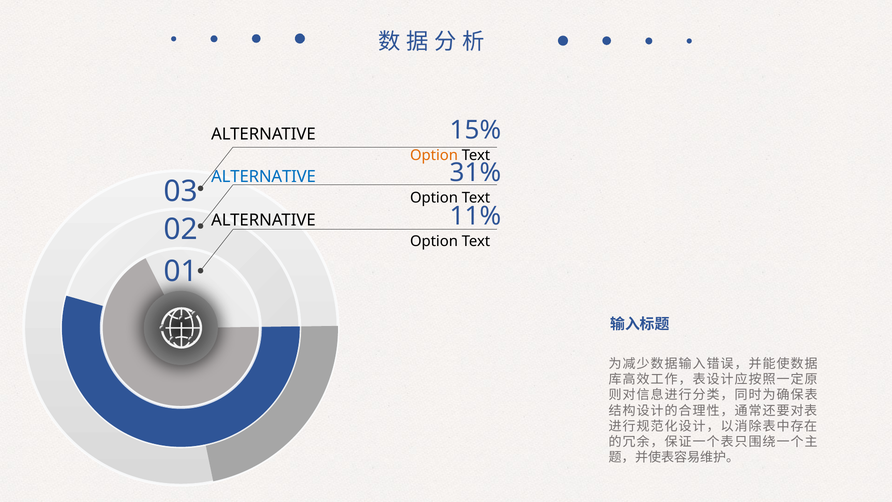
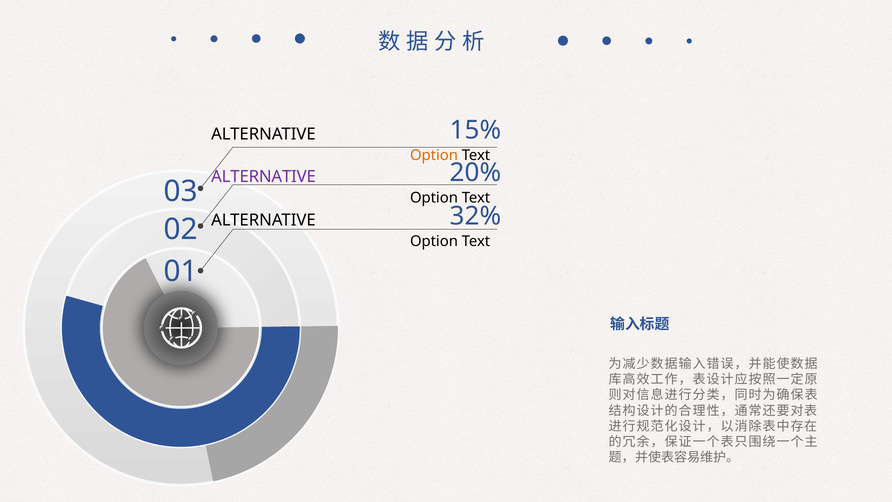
31%: 31% -> 20%
ALTERNATIVE at (264, 177) colour: blue -> purple
11%: 11% -> 32%
